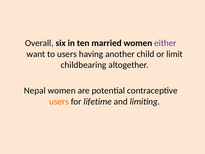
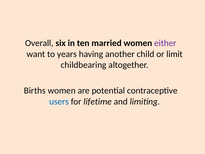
to users: users -> years
Nepal: Nepal -> Births
users at (59, 101) colour: orange -> blue
